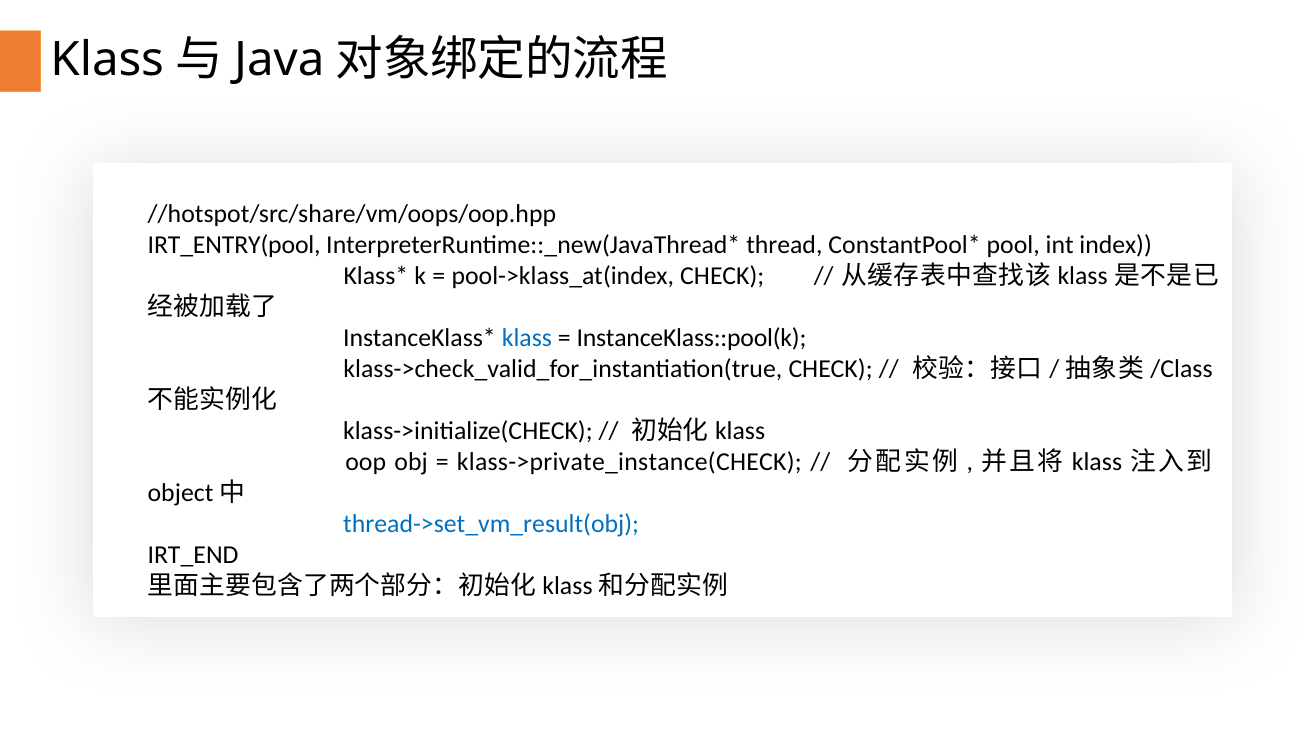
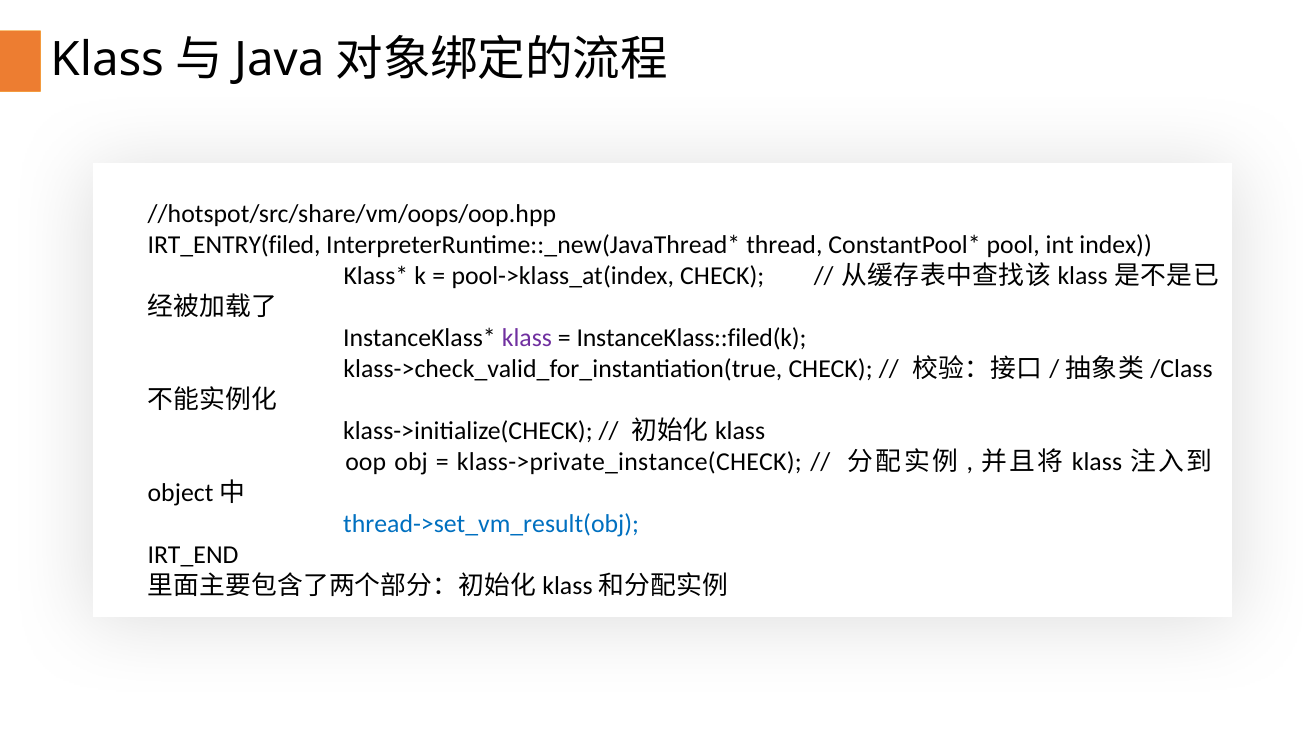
IRT_ENTRY(pool: IRT_ENTRY(pool -> IRT_ENTRY(filed
klass at (527, 338) colour: blue -> purple
InstanceKlass::pool(k: InstanceKlass::pool(k -> InstanceKlass::filed(k
